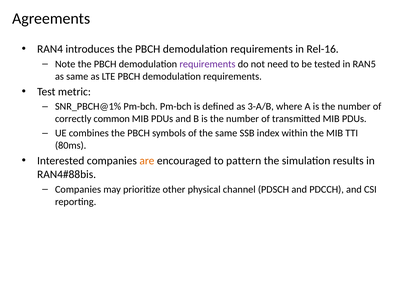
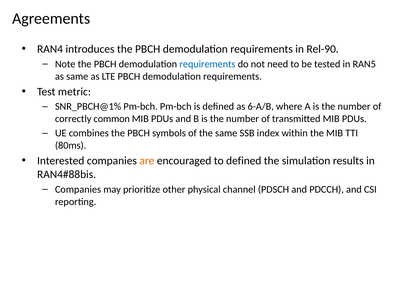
Rel-16: Rel-16 -> Rel-90
requirements at (207, 64) colour: purple -> blue
3-A/B: 3-A/B -> 6-A/B
to pattern: pattern -> defined
